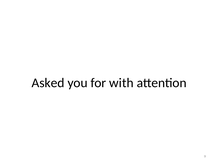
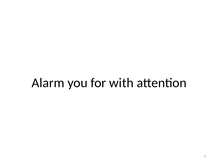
Asked: Asked -> Alarm
